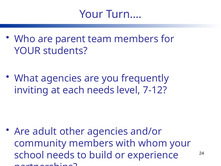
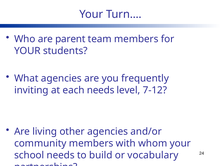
adult: adult -> living
experience: experience -> vocabulary
